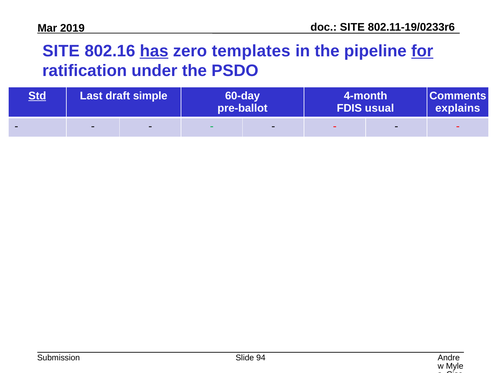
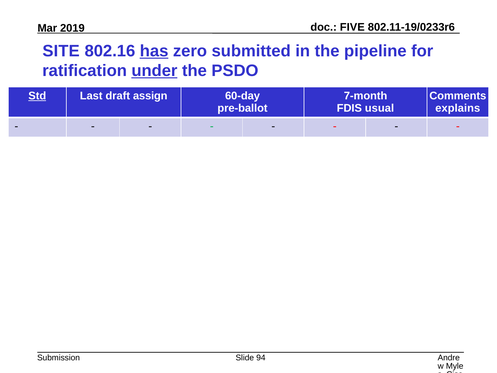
SITE at (352, 27): SITE -> FIVE
templates: templates -> submitted
for underline: present -> none
under underline: none -> present
simple: simple -> assign
4-month: 4-month -> 7-month
